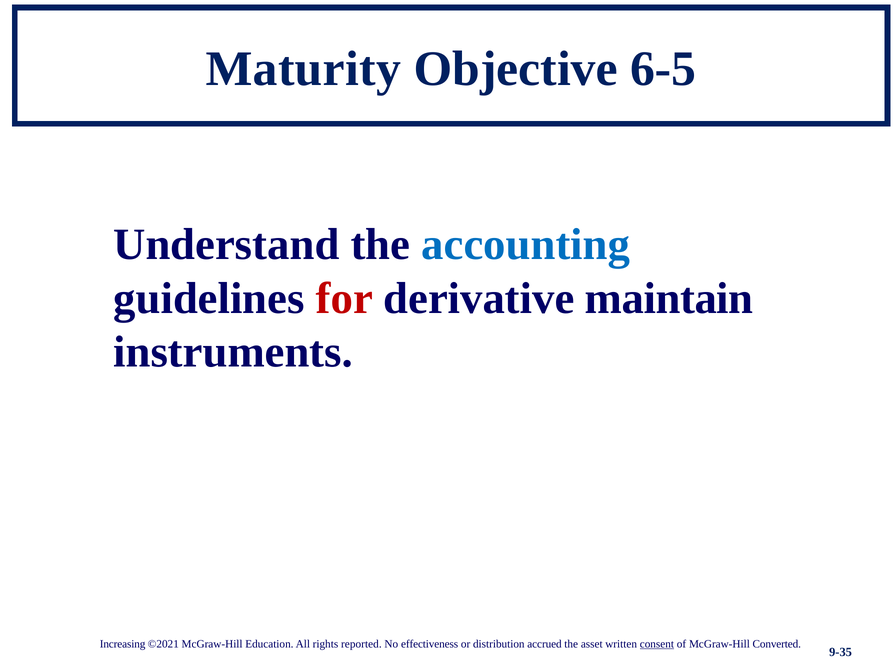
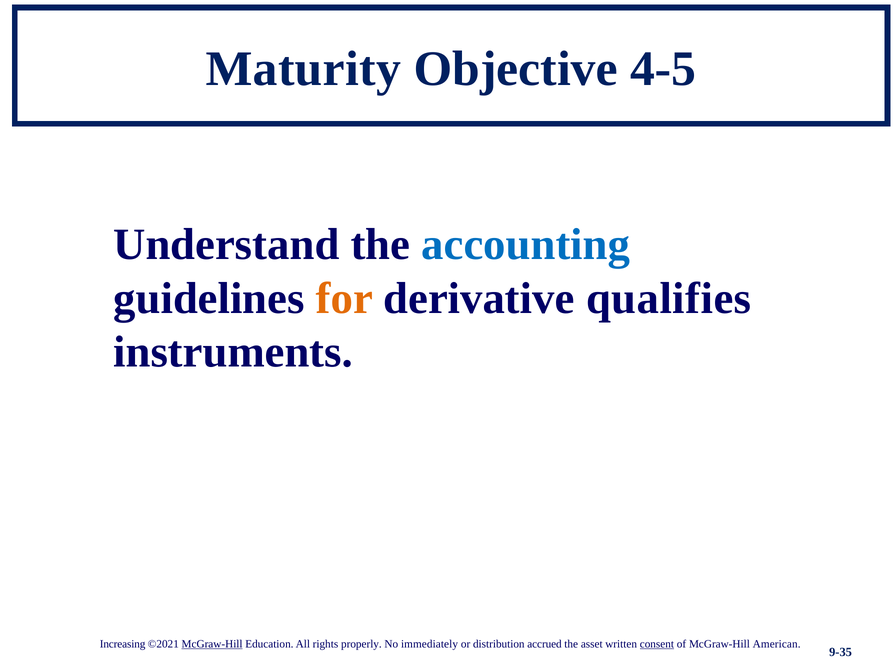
6-5: 6-5 -> 4-5
for colour: red -> orange
maintain: maintain -> qualifies
McGraw-Hill at (212, 644) underline: none -> present
reported: reported -> properly
effectiveness: effectiveness -> immediately
Converted: Converted -> American
